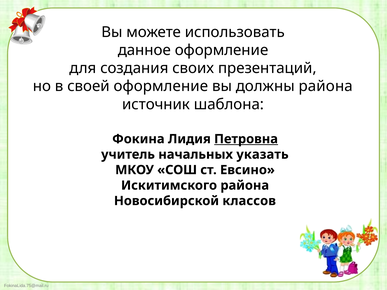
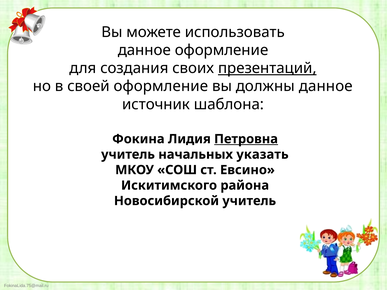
презентаций underline: none -> present
должны района: района -> данное
Новосибирской классов: классов -> учитель
